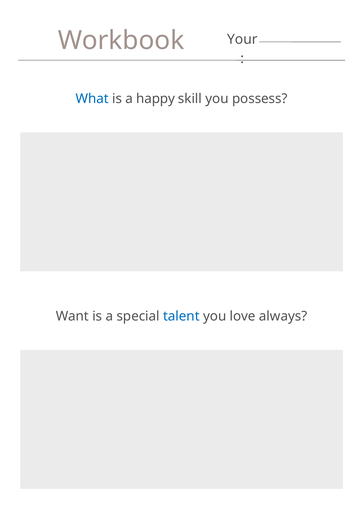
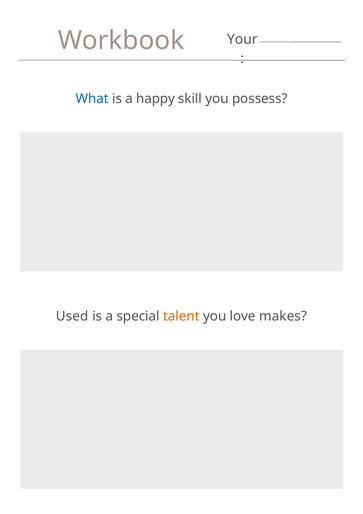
Want: Want -> Used
talent colour: blue -> orange
always: always -> makes
